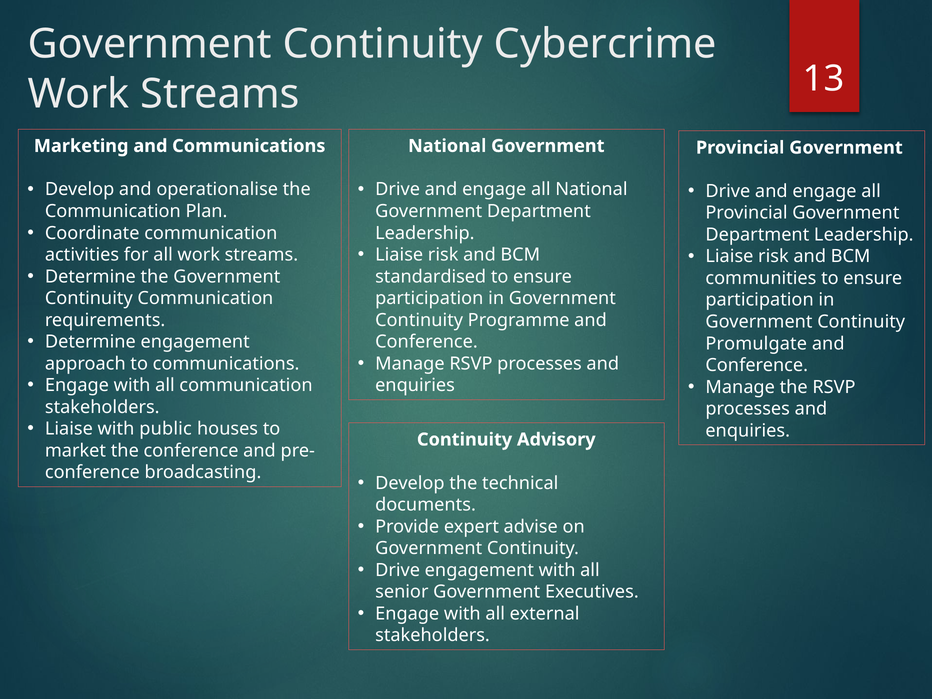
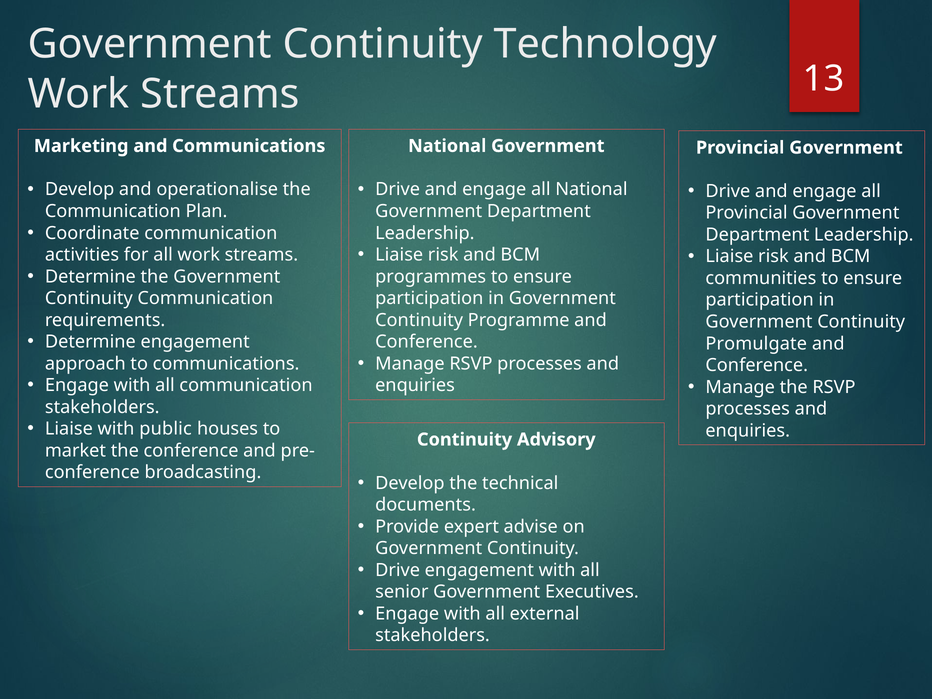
Cybercrime: Cybercrime -> Technology
standardised: standardised -> programmes
